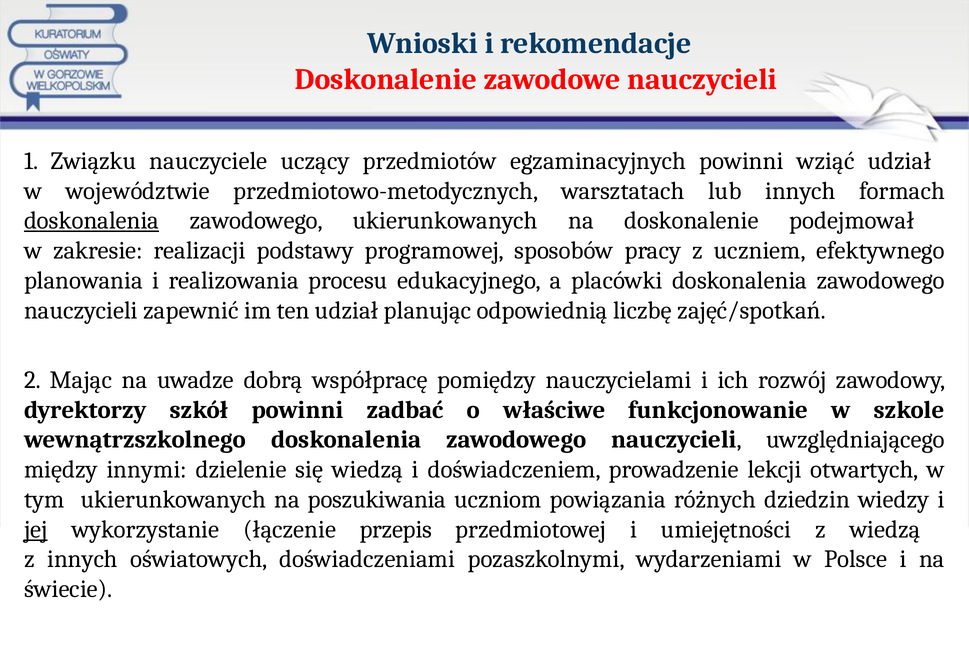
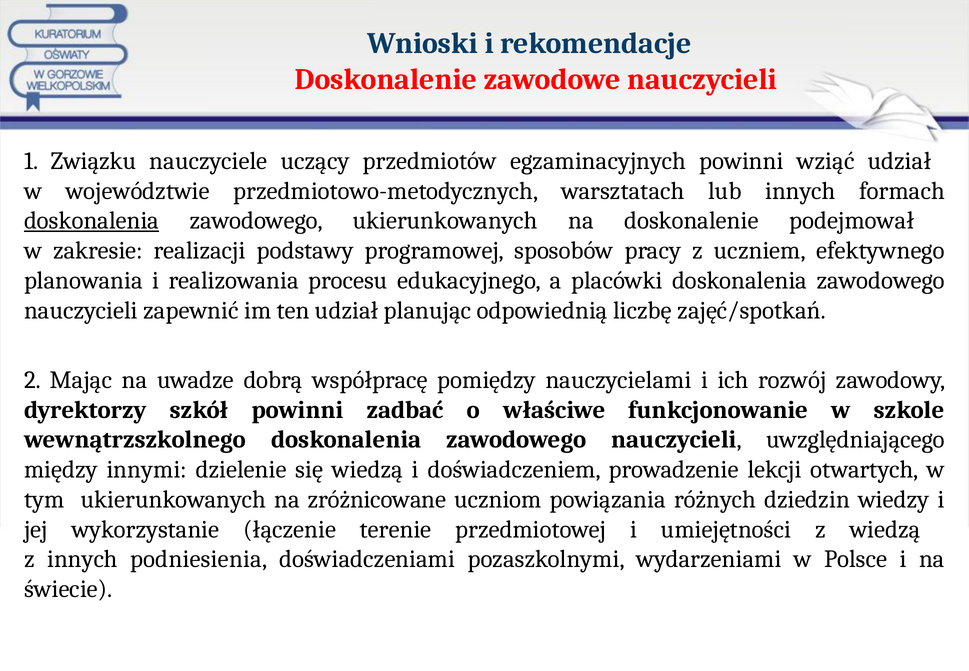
poszukiwania: poszukiwania -> zróżnicowane
jej underline: present -> none
przepis: przepis -> terenie
oświatowych: oświatowych -> podniesienia
